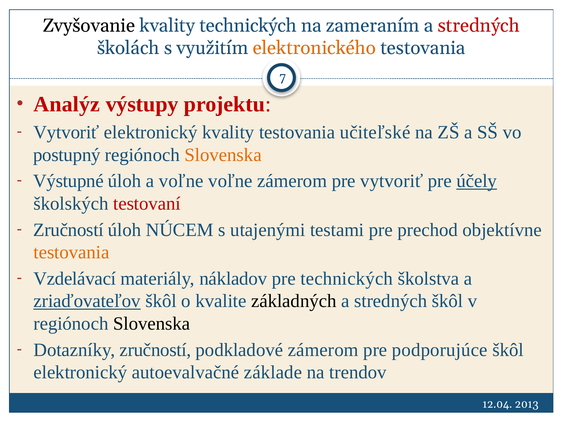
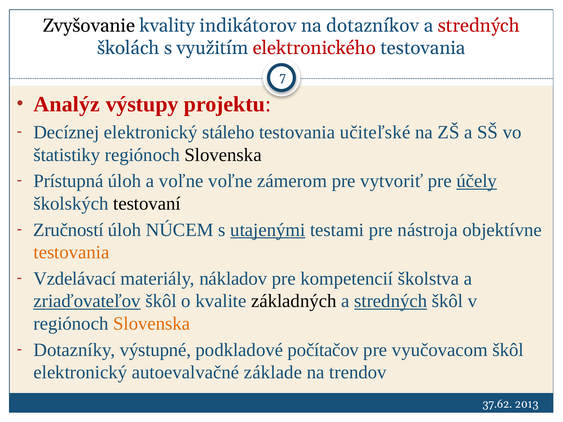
kvality technických: technických -> indikátorov
zameraním: zameraním -> dotazníkov
elektronického colour: orange -> red
Vytvoriť at (66, 132): Vytvoriť -> Decíznej
elektronický kvality: kvality -> stáleho
postupný: postupný -> štatistiky
Slovenska at (223, 155) colour: orange -> black
Výstupné: Výstupné -> Prístupná
testovaní colour: red -> black
utajenými underline: none -> present
prechod: prechod -> nástroja
pre technických: technických -> kompetencií
stredných at (391, 301) underline: none -> present
Slovenska at (152, 324) colour: black -> orange
Dotazníky zručností: zručností -> výstupné
podkladové zámerom: zámerom -> počítačov
podporujúce: podporujúce -> vyučovacom
12.04: 12.04 -> 37.62
